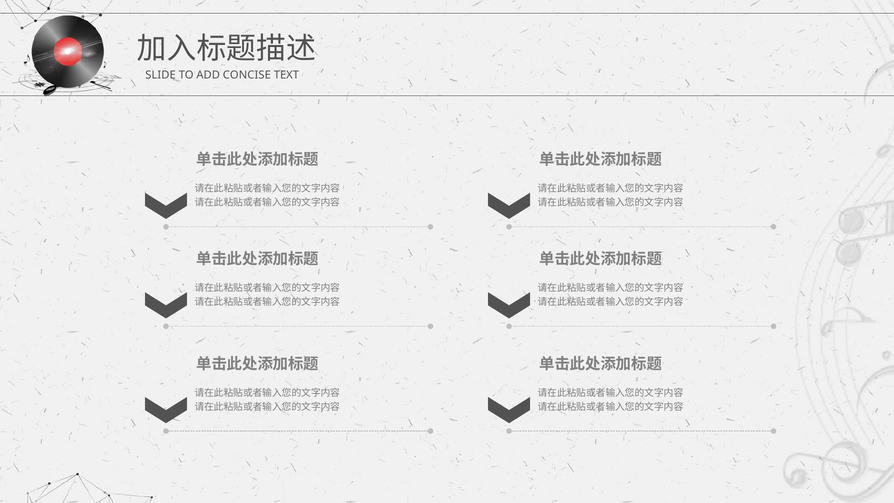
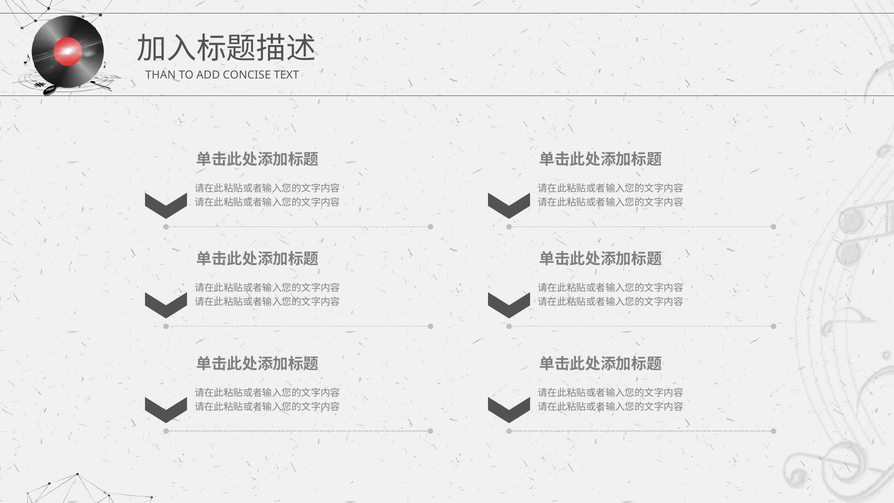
SLIDE: SLIDE -> THAN
